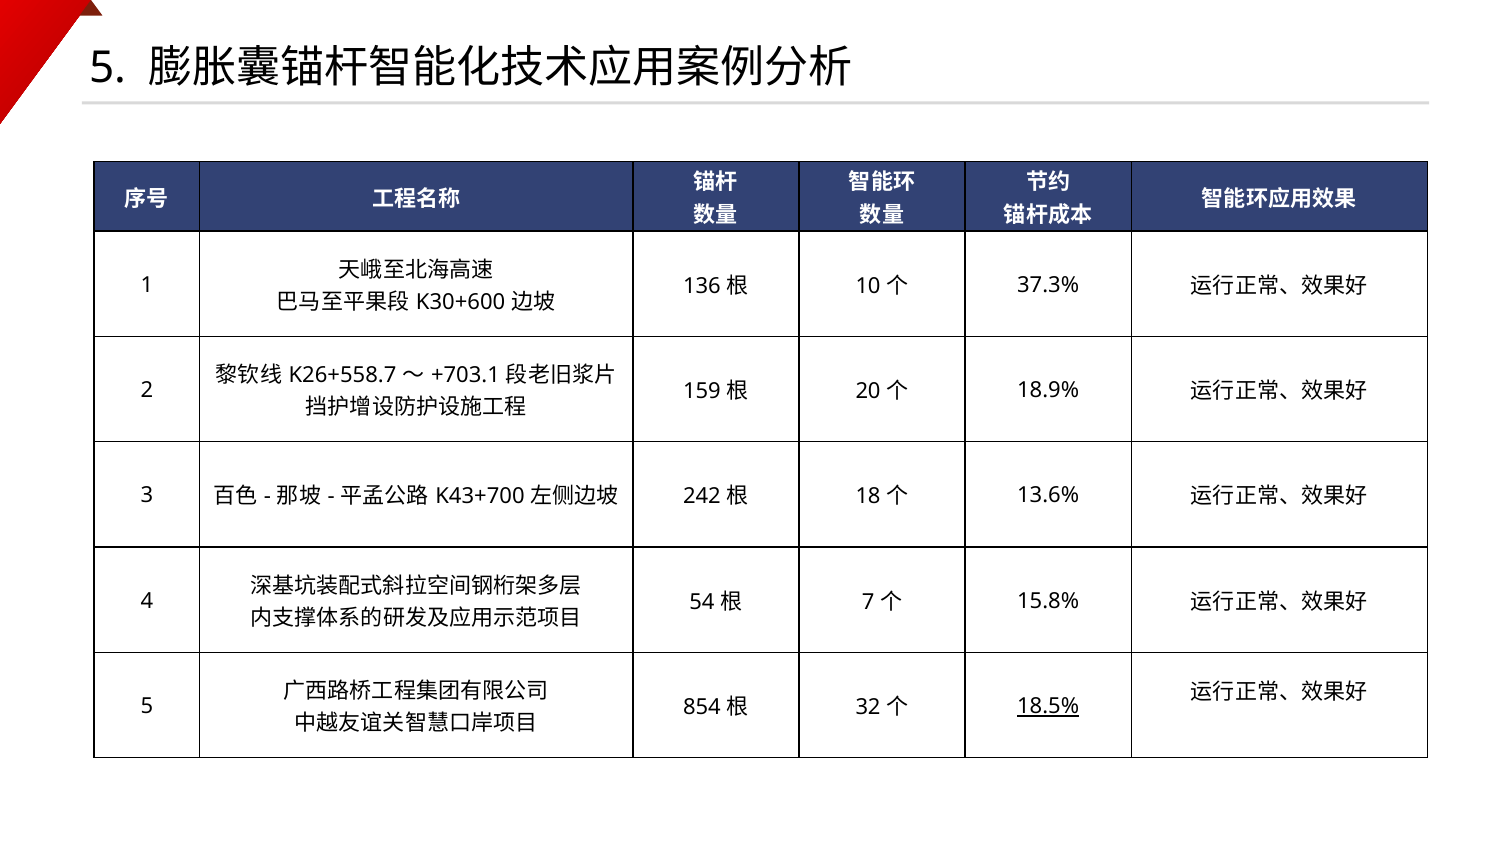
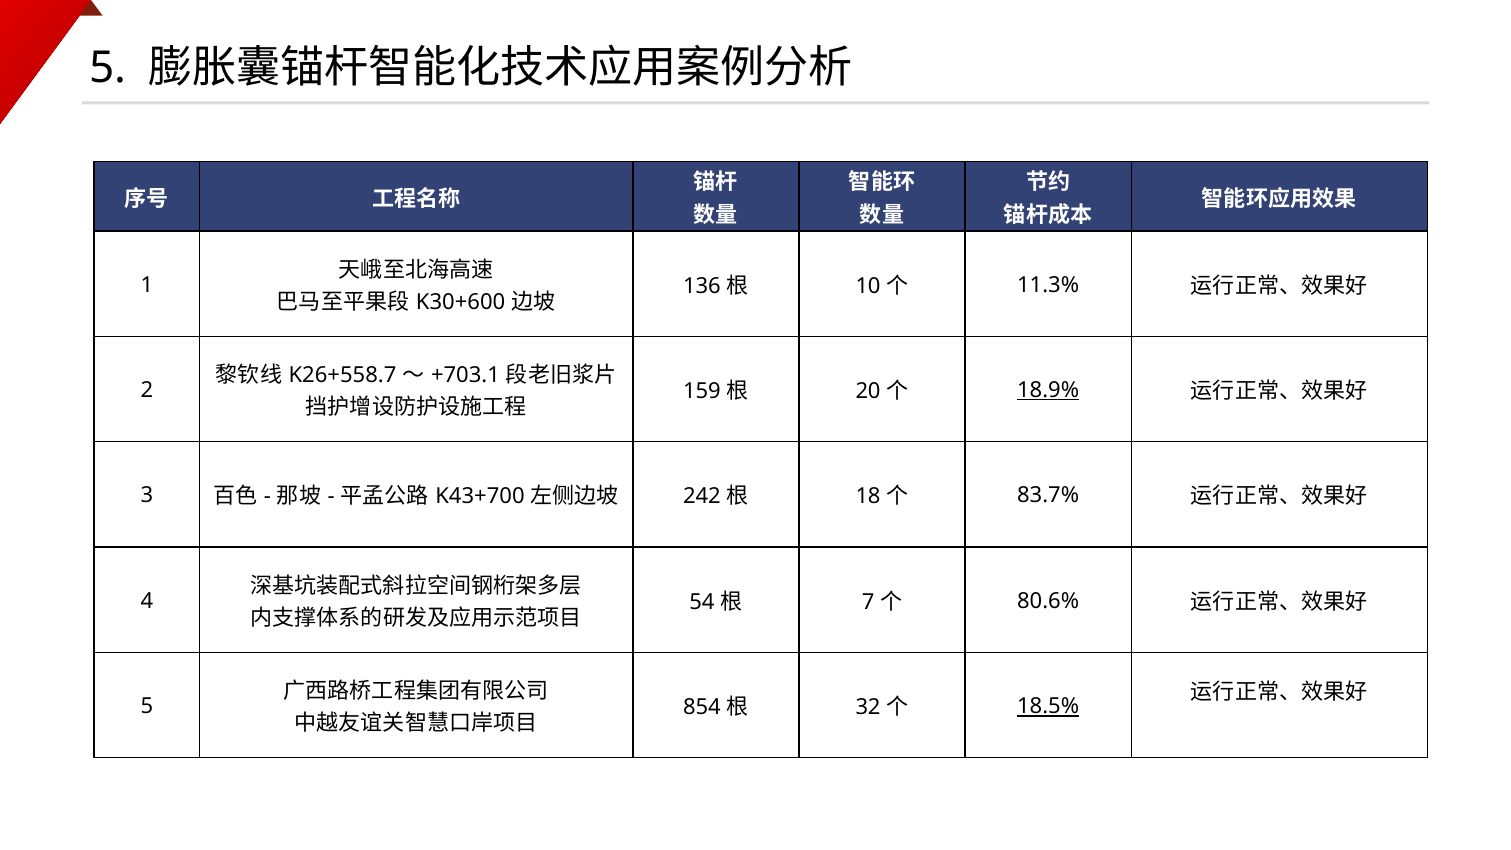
37.3%: 37.3% -> 11.3%
18.9% underline: none -> present
13.6%: 13.6% -> 83.7%
15.8%: 15.8% -> 80.6%
